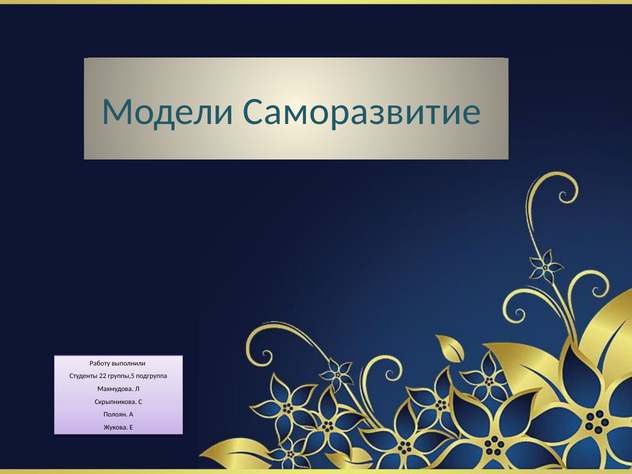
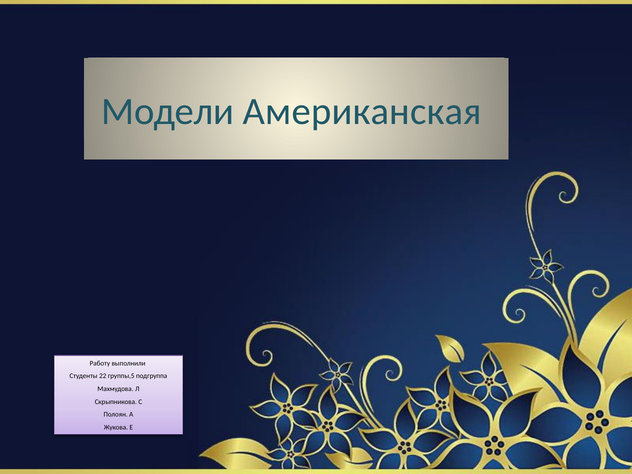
Саморазвитие: Саморазвитие -> Американская
